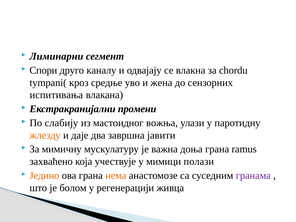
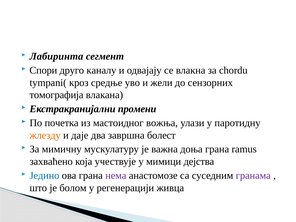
Лиминарни: Лиминарни -> Лабиринта
жена: жена -> жели
испитивања: испитивања -> томографија
слабију: слабију -> почетка
јавити: јавити -> болест
полази: полази -> дејства
Једино colour: orange -> blue
нема colour: orange -> purple
